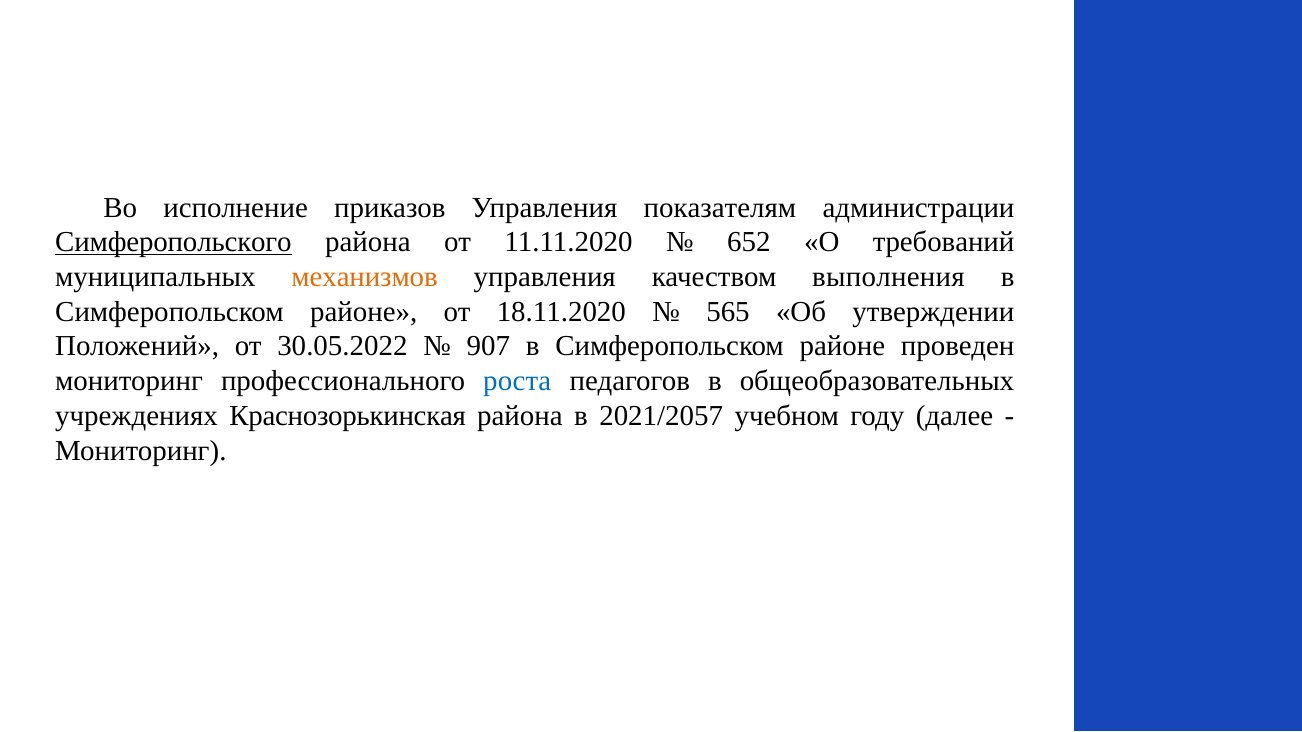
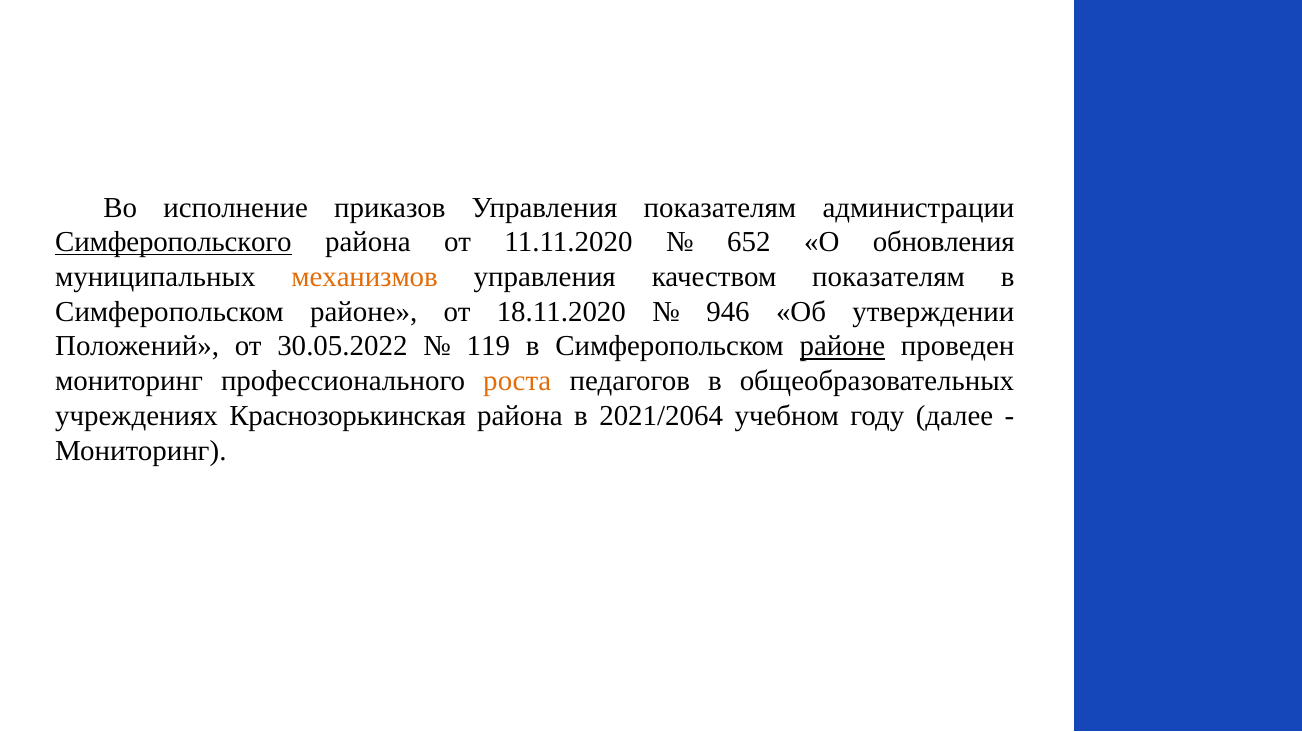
требований: требований -> обновления
качеством выполнения: выполнения -> показателям
565: 565 -> 946
907: 907 -> 119
районе at (842, 347) underline: none -> present
роста colour: blue -> orange
2021/2057: 2021/2057 -> 2021/2064
